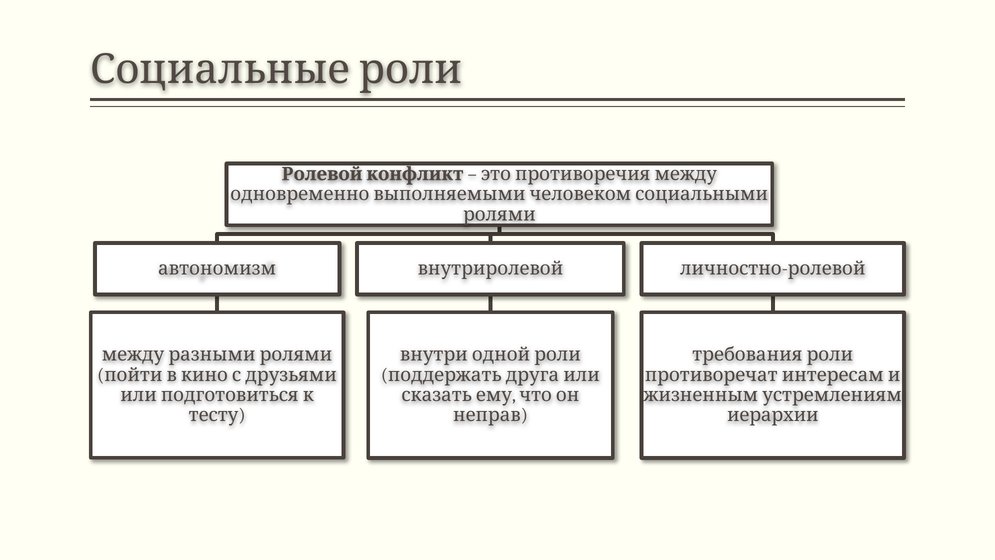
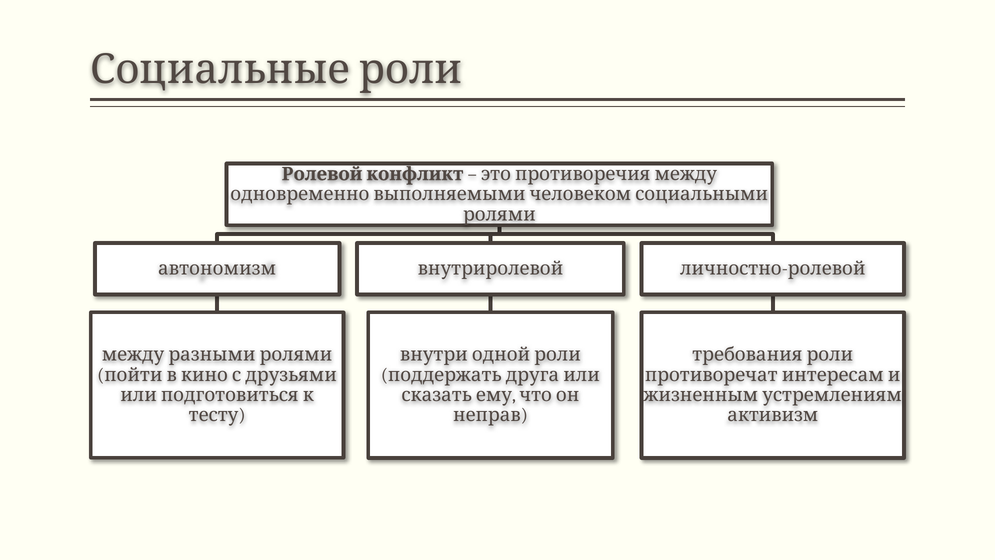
иерархии: иерархии -> активизм
